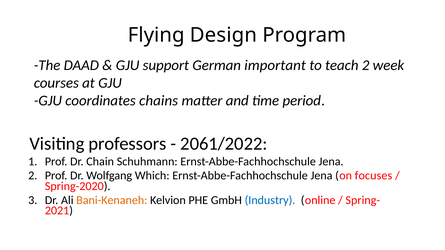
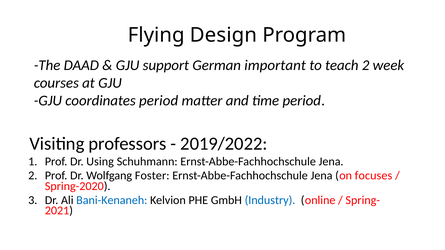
coordinates chains: chains -> period
2061/2022: 2061/2022 -> 2019/2022
Chain: Chain -> Using
Which: Which -> Foster
Bani-Kenaneh colour: orange -> blue
